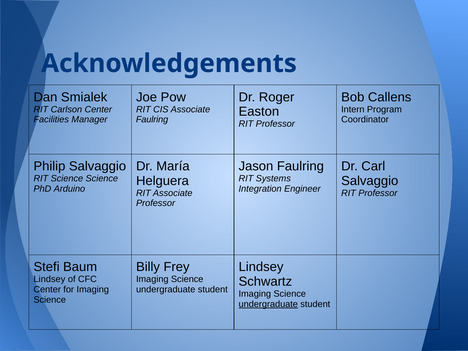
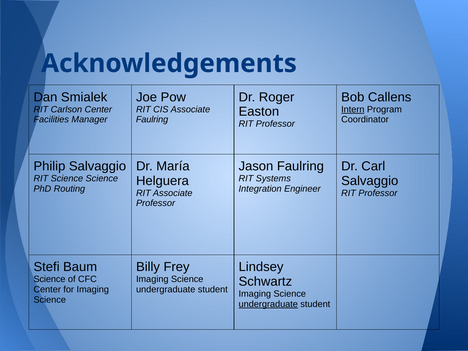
Intern underline: none -> present
Arduino: Arduino -> Routing
Lindsey at (49, 279): Lindsey -> Science
